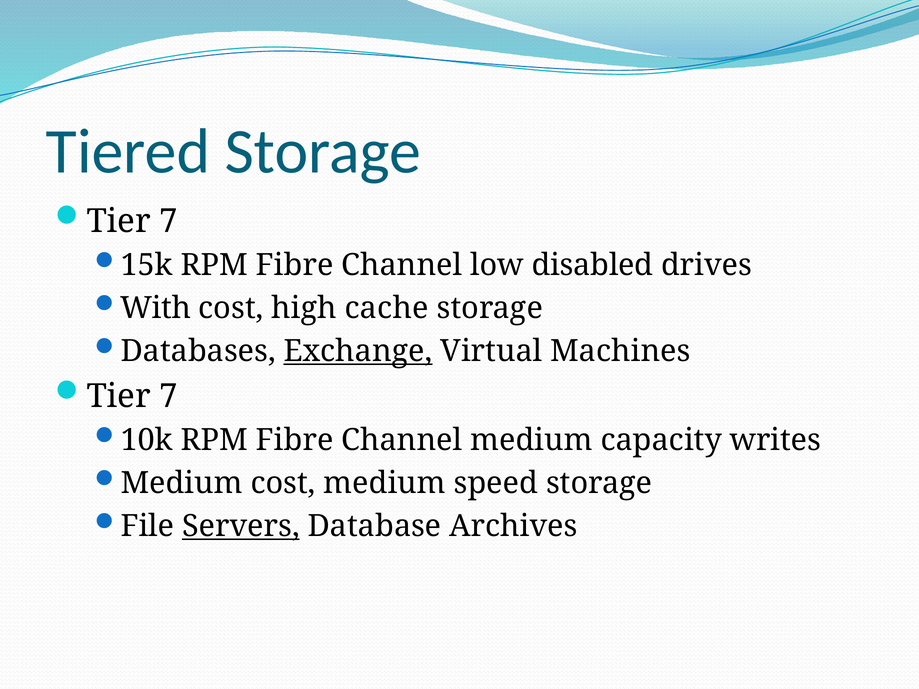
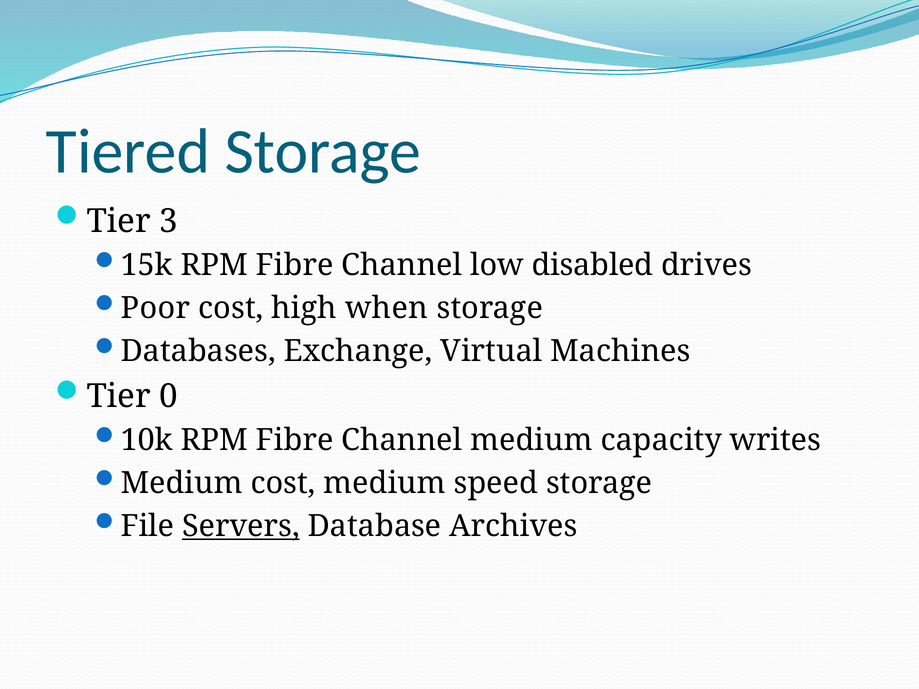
7 at (169, 221): 7 -> 3
With: With -> Poor
cache: cache -> when
Exchange underline: present -> none
7 at (169, 396): 7 -> 0
